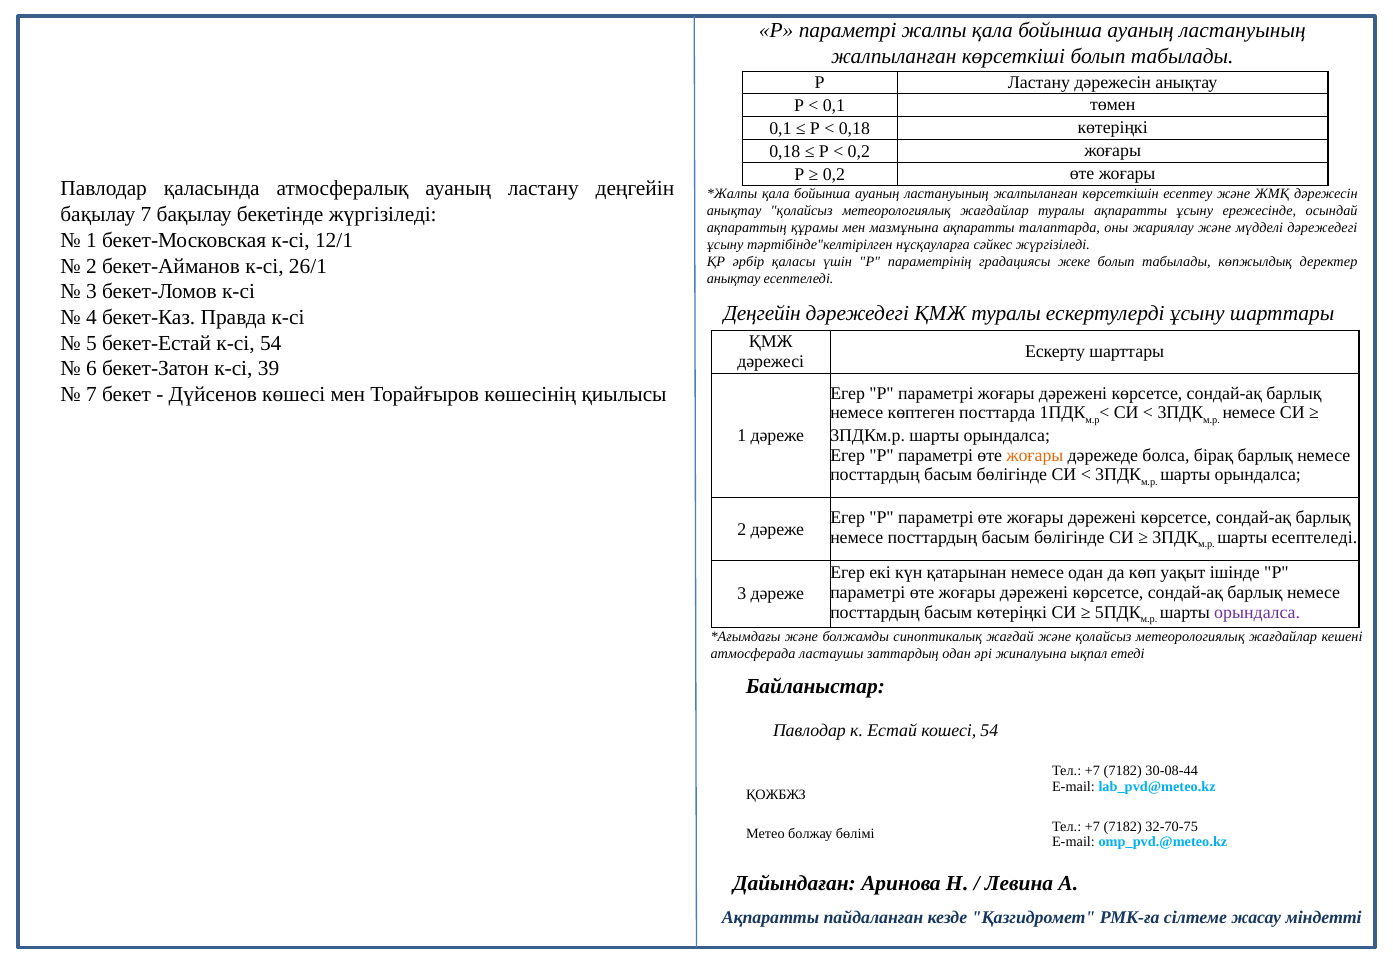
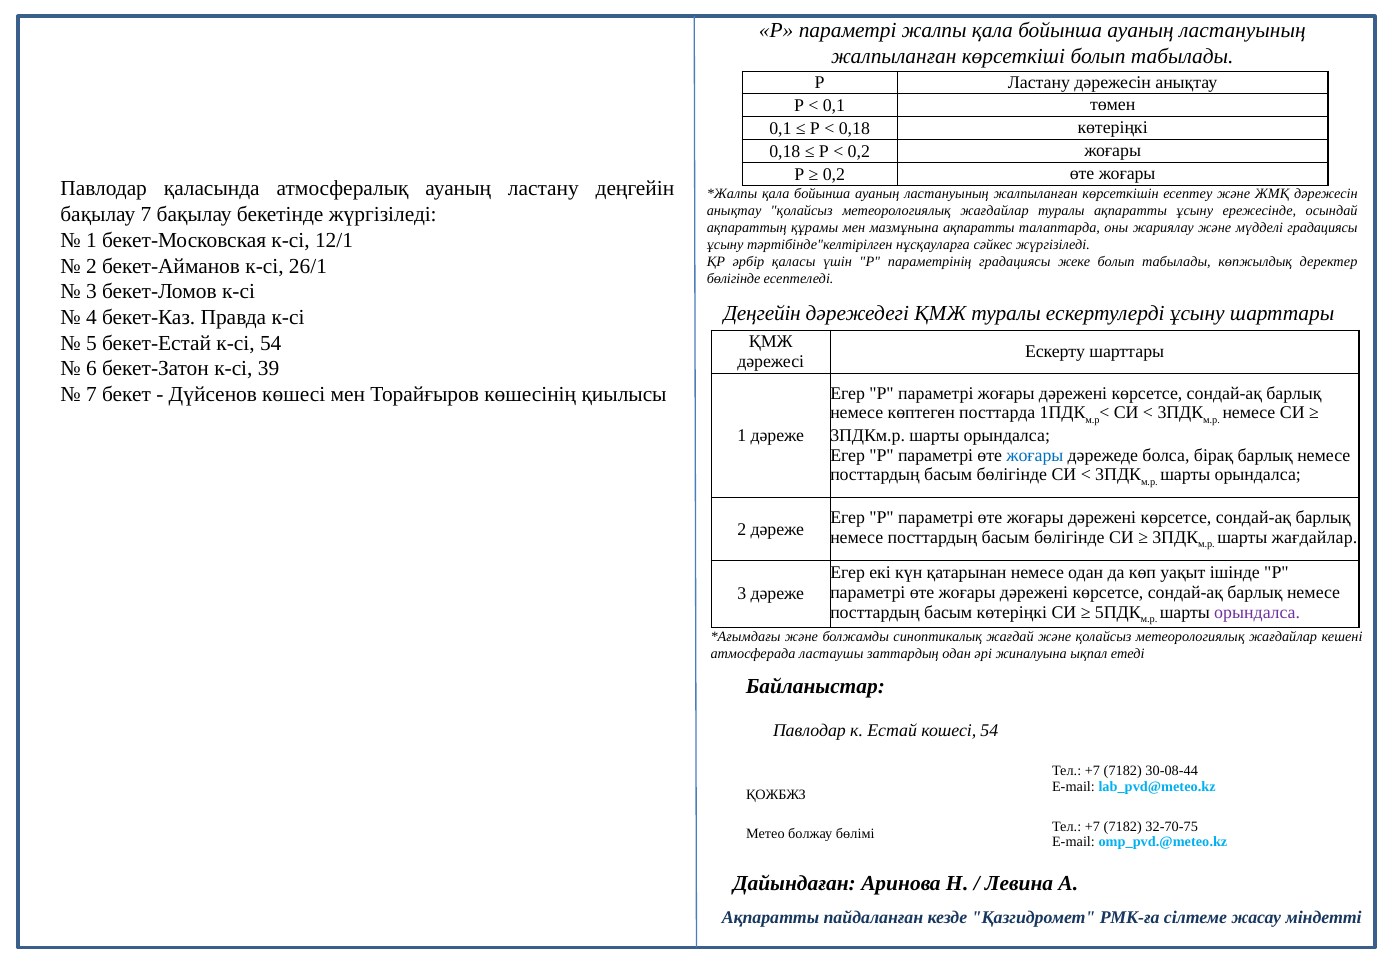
мүдделі дәрежедегі: дәрежедегі -> градациясы
анықтау at (734, 279): анықтау -> бөлігінде
жоғары at (1035, 455) colour: orange -> blue
шарты есептеледі: есептеледі -> жағдайлар
